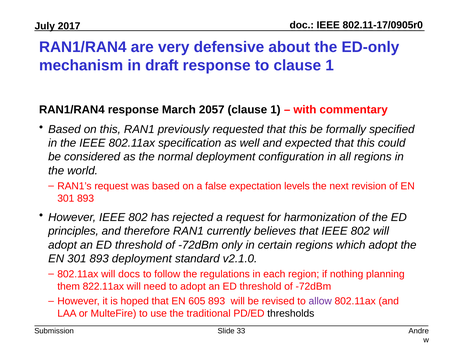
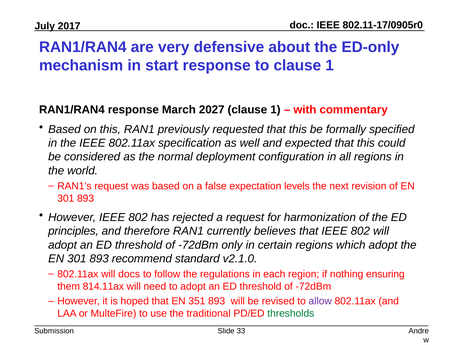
draft: draft -> start
2057: 2057 -> 2027
893 deployment: deployment -> recommend
planning: planning -> ensuring
822.11ax: 822.11ax -> 814.11ax
605: 605 -> 351
thresholds colour: black -> green
